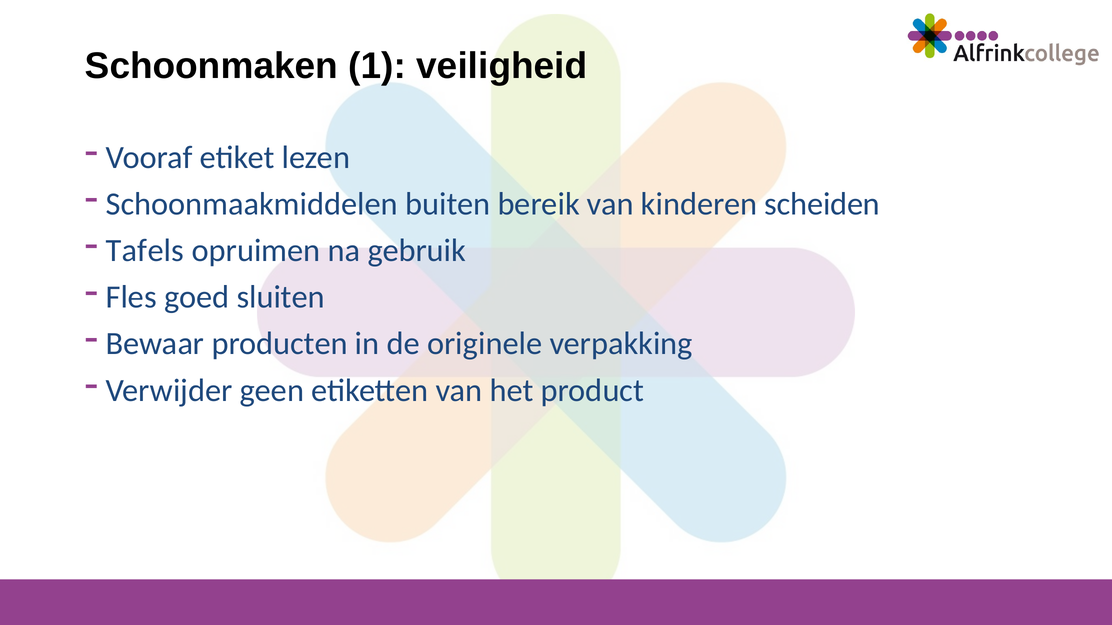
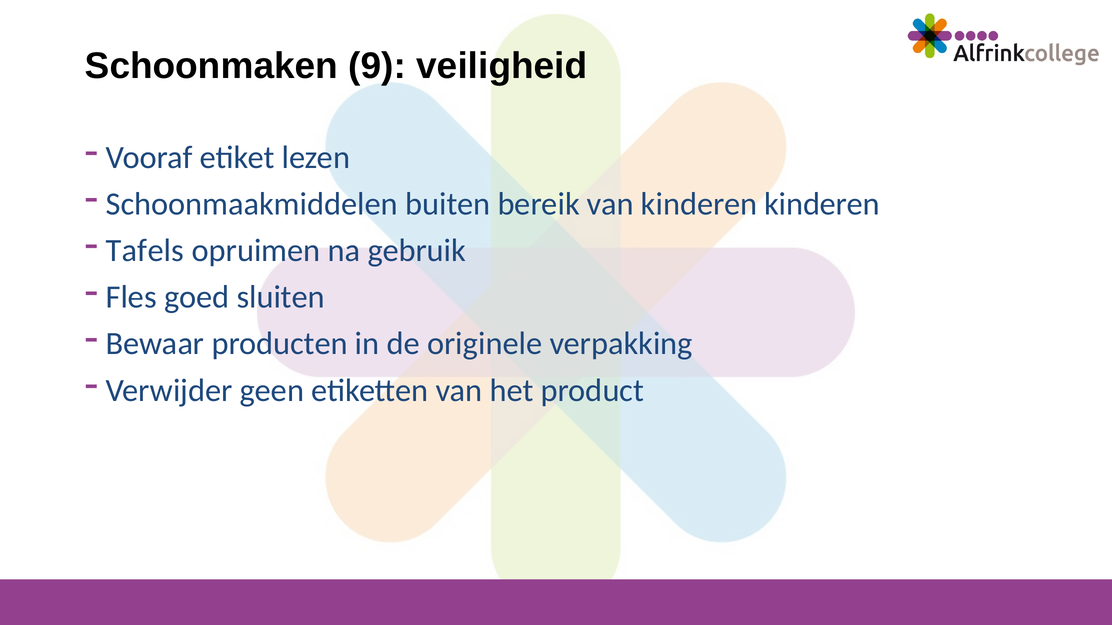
1: 1 -> 9
kinderen scheiden: scheiden -> kinderen
